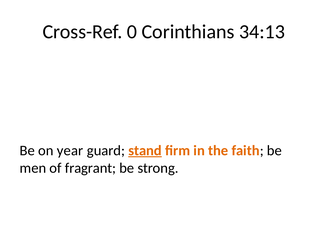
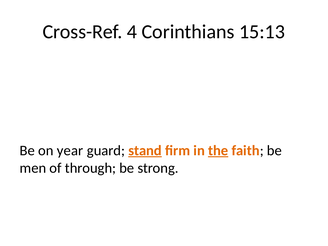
0: 0 -> 4
34:13: 34:13 -> 15:13
the underline: none -> present
fragrant: fragrant -> through
